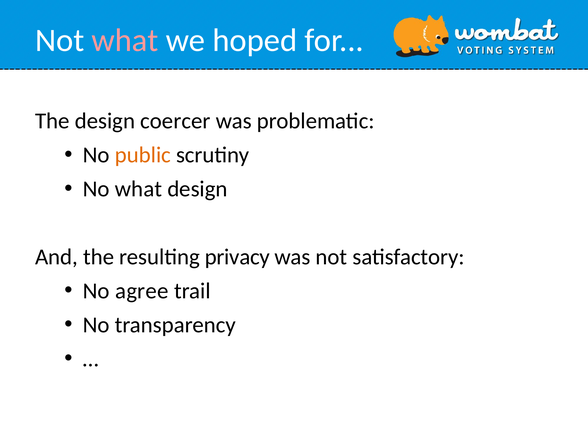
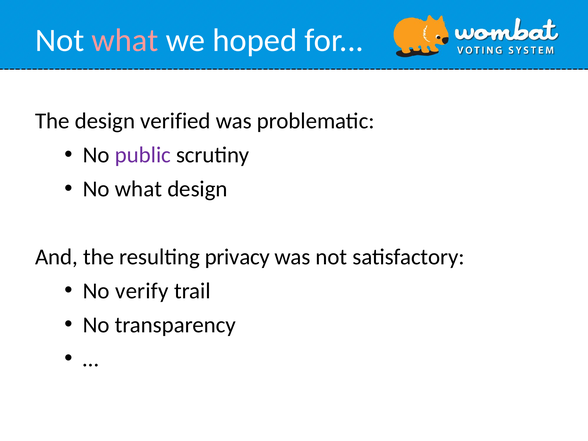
coercer: coercer -> verified
public colour: orange -> purple
agree: agree -> verify
